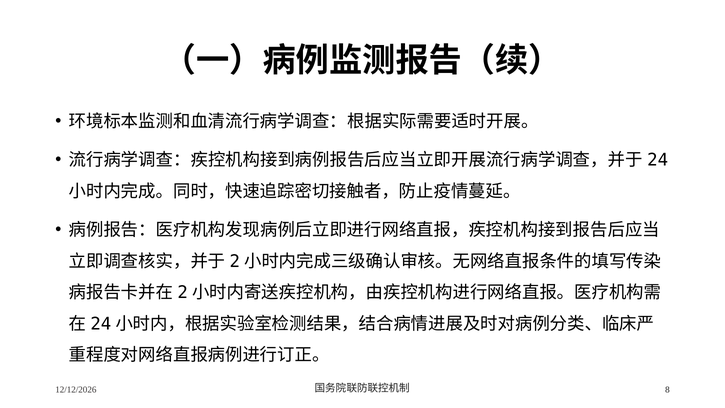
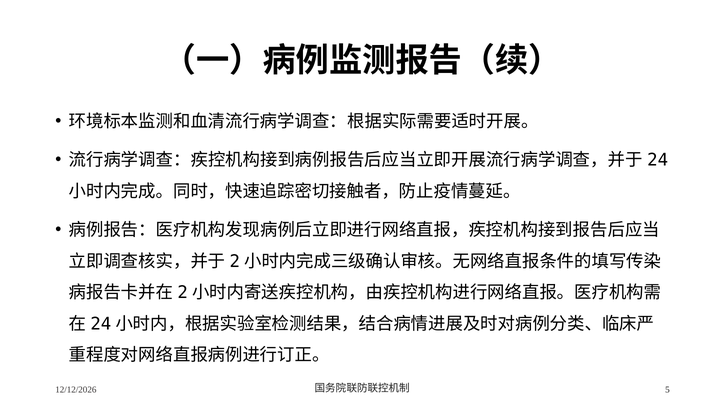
8: 8 -> 5
